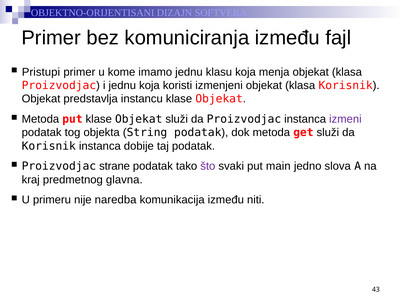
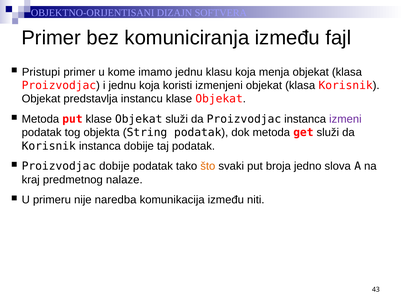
Proizvodjac strane: strane -> dobije
što colour: purple -> orange
main: main -> broja
glavna: glavna -> nalaze
